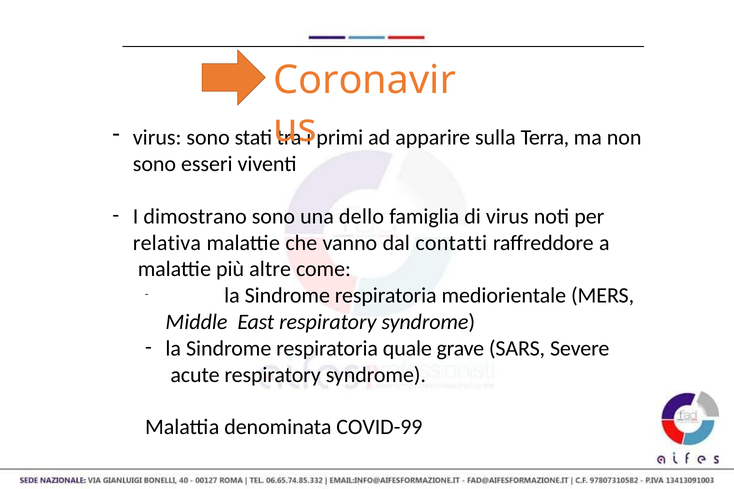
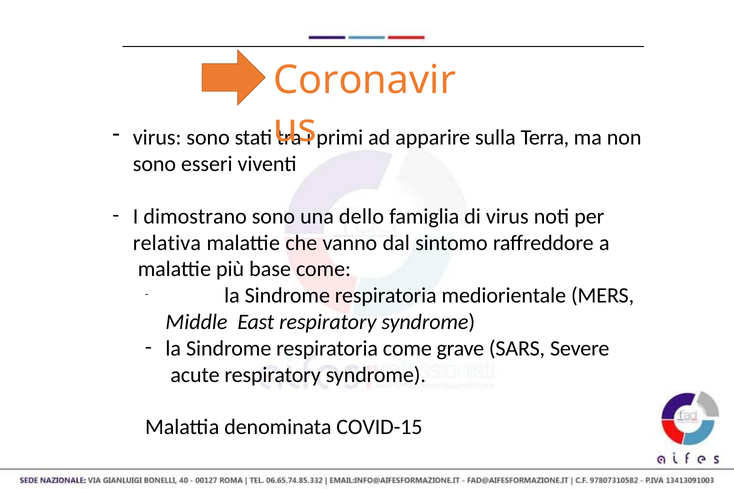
contatti: contatti -> sintomo
altre: altre -> base
respiratoria quale: quale -> come
COVID-99: COVID-99 -> COVID-15
